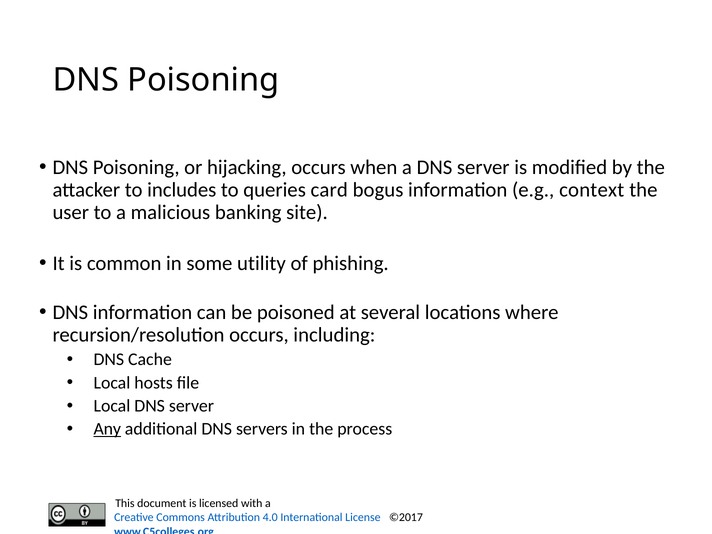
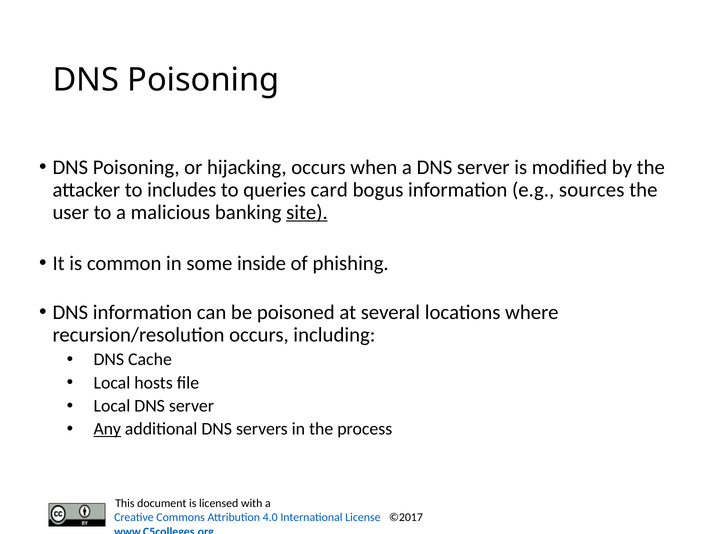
context: context -> sources
site underline: none -> present
utility: utility -> inside
